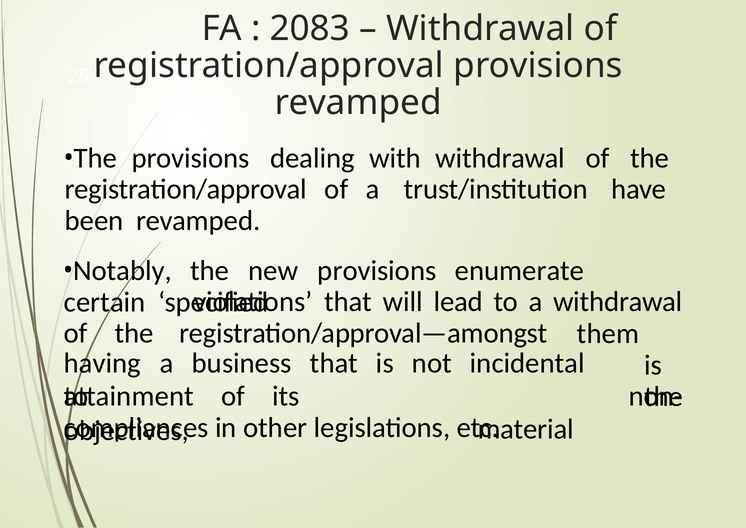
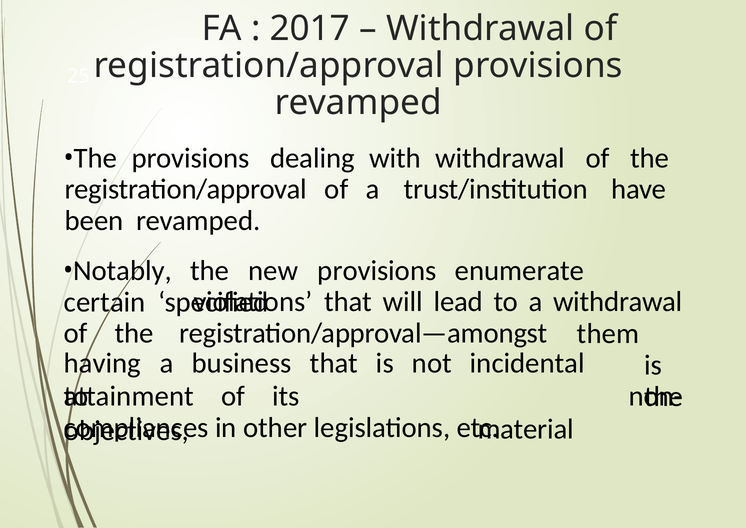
2083: 2083 -> 2017
